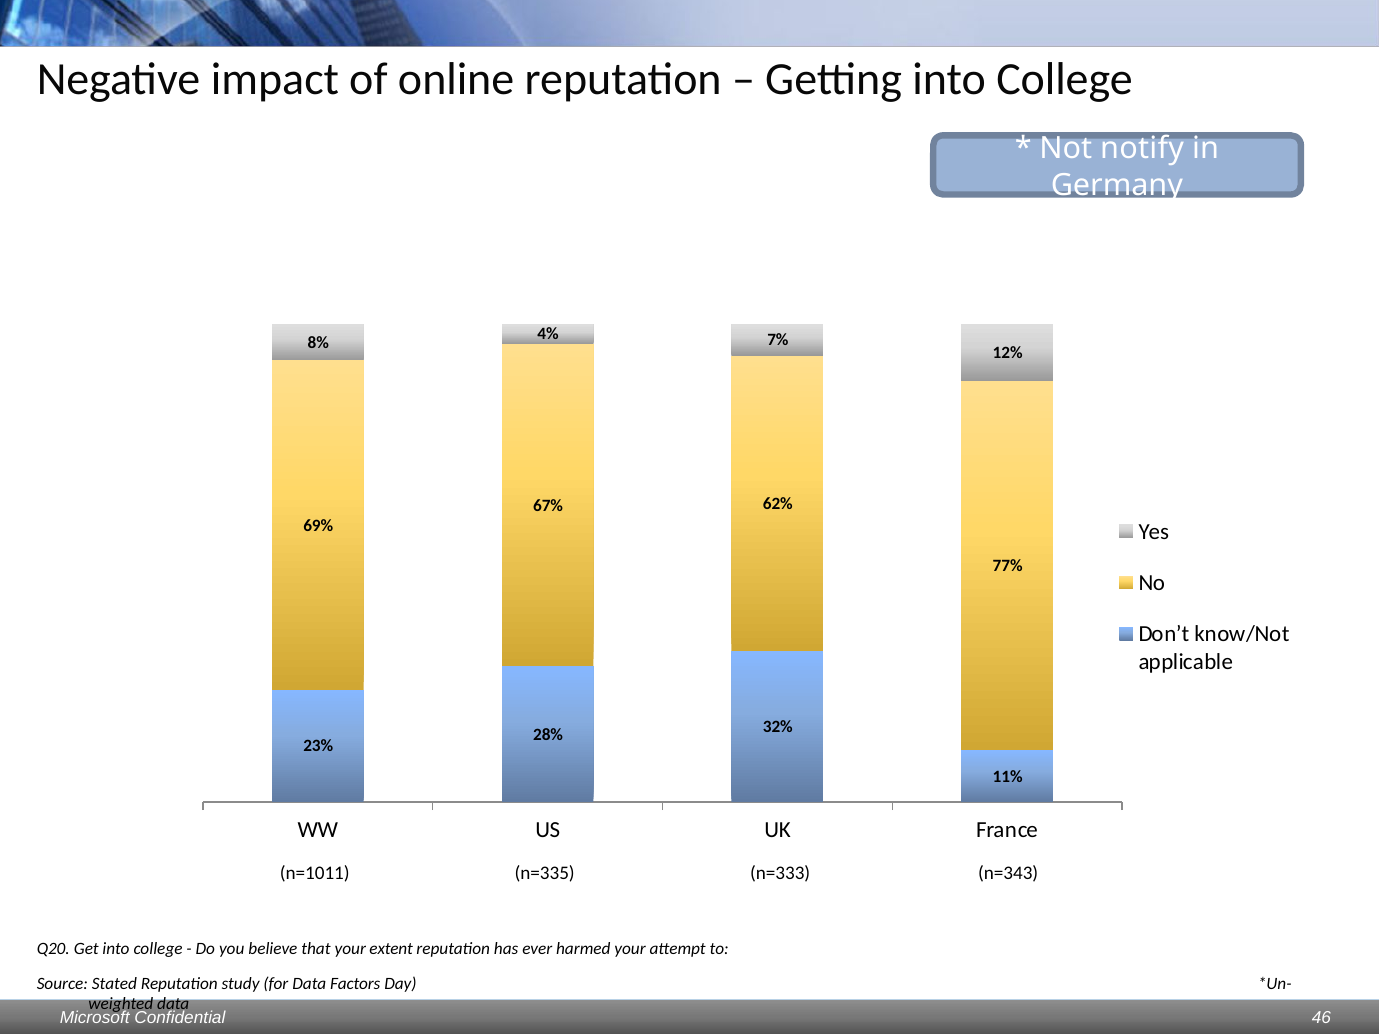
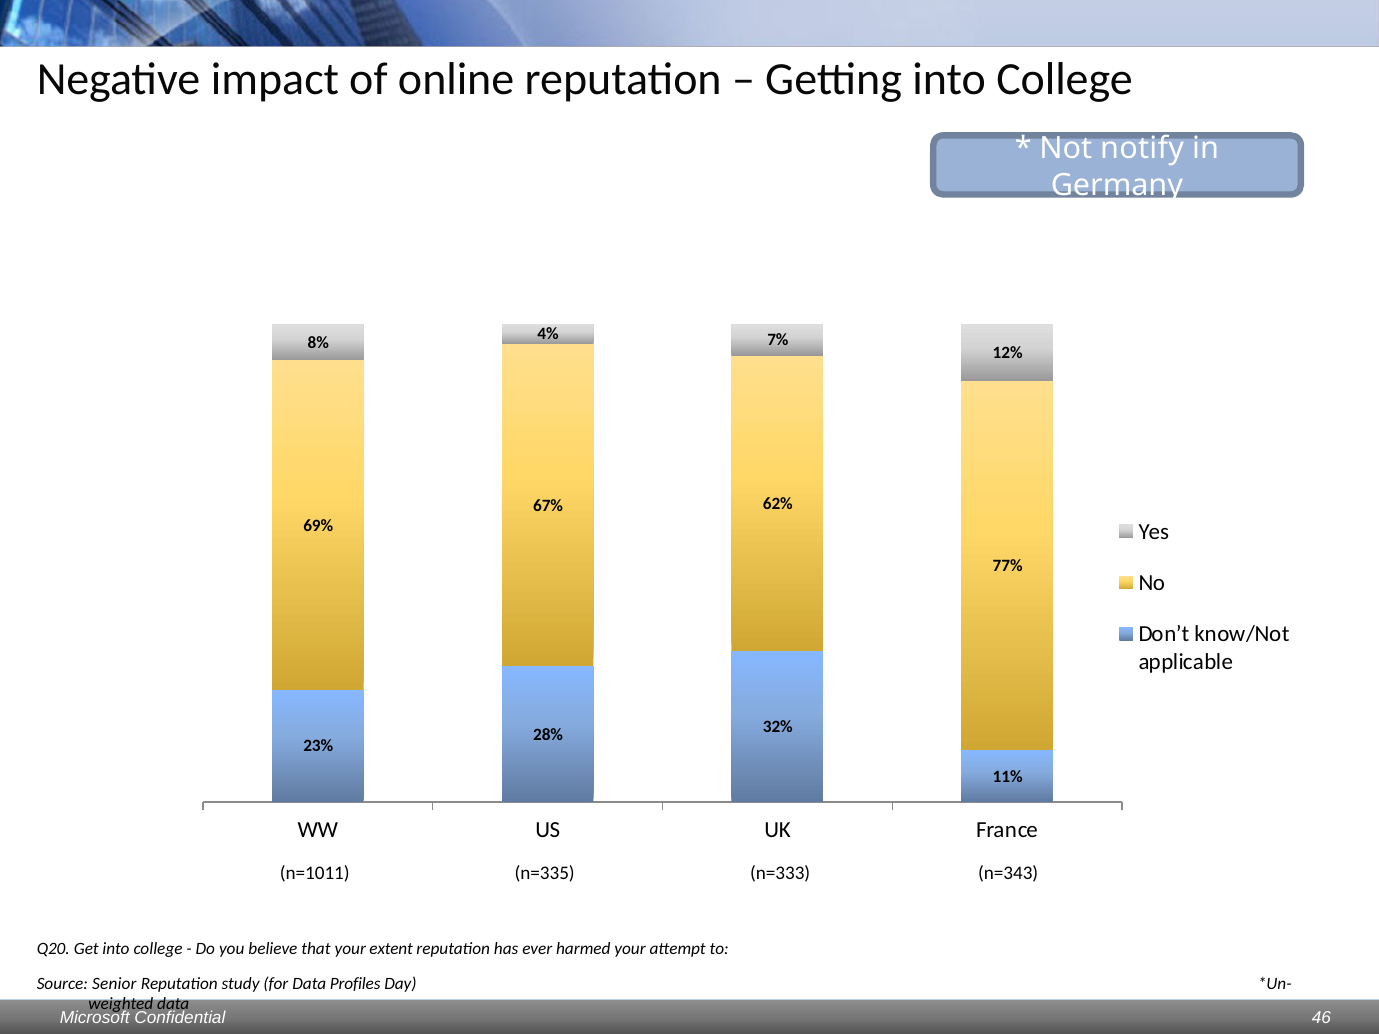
Stated: Stated -> Senior
Factors: Factors -> Profiles
